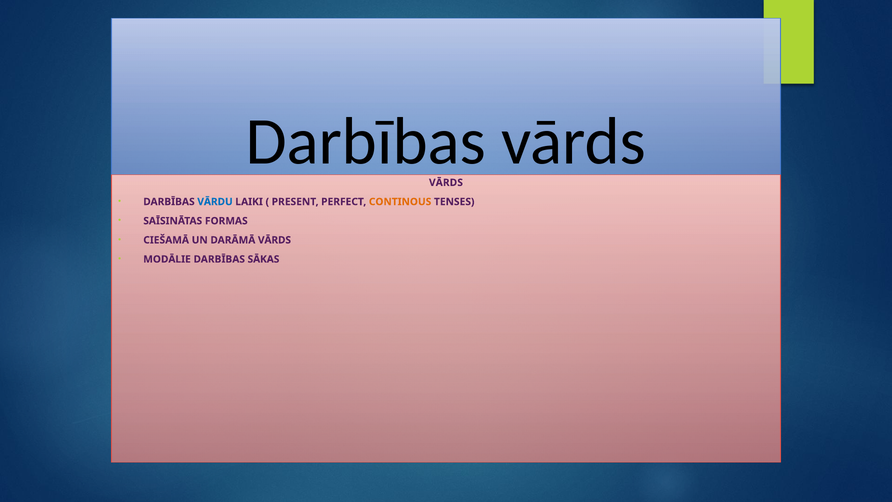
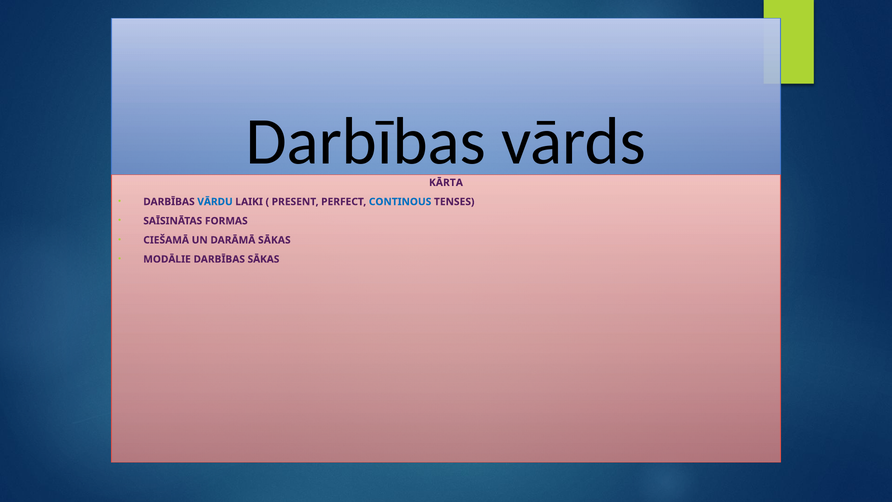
VĀRDS at (446, 183): VĀRDS -> KĀRTA
CONTINOUS colour: orange -> blue
DARĀMĀ VĀRDS: VĀRDS -> SĀKAS
